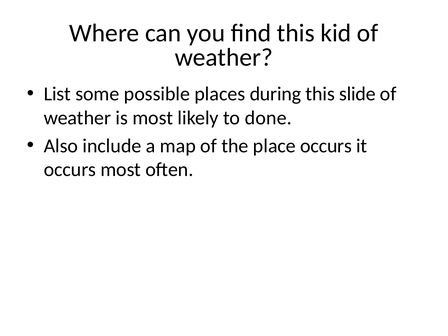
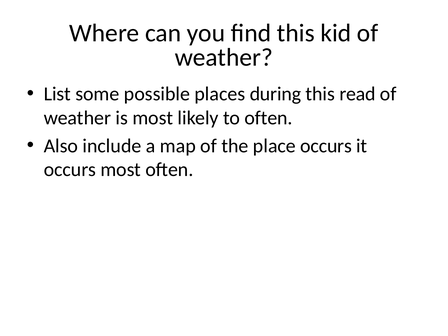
slide: slide -> read
to done: done -> often
